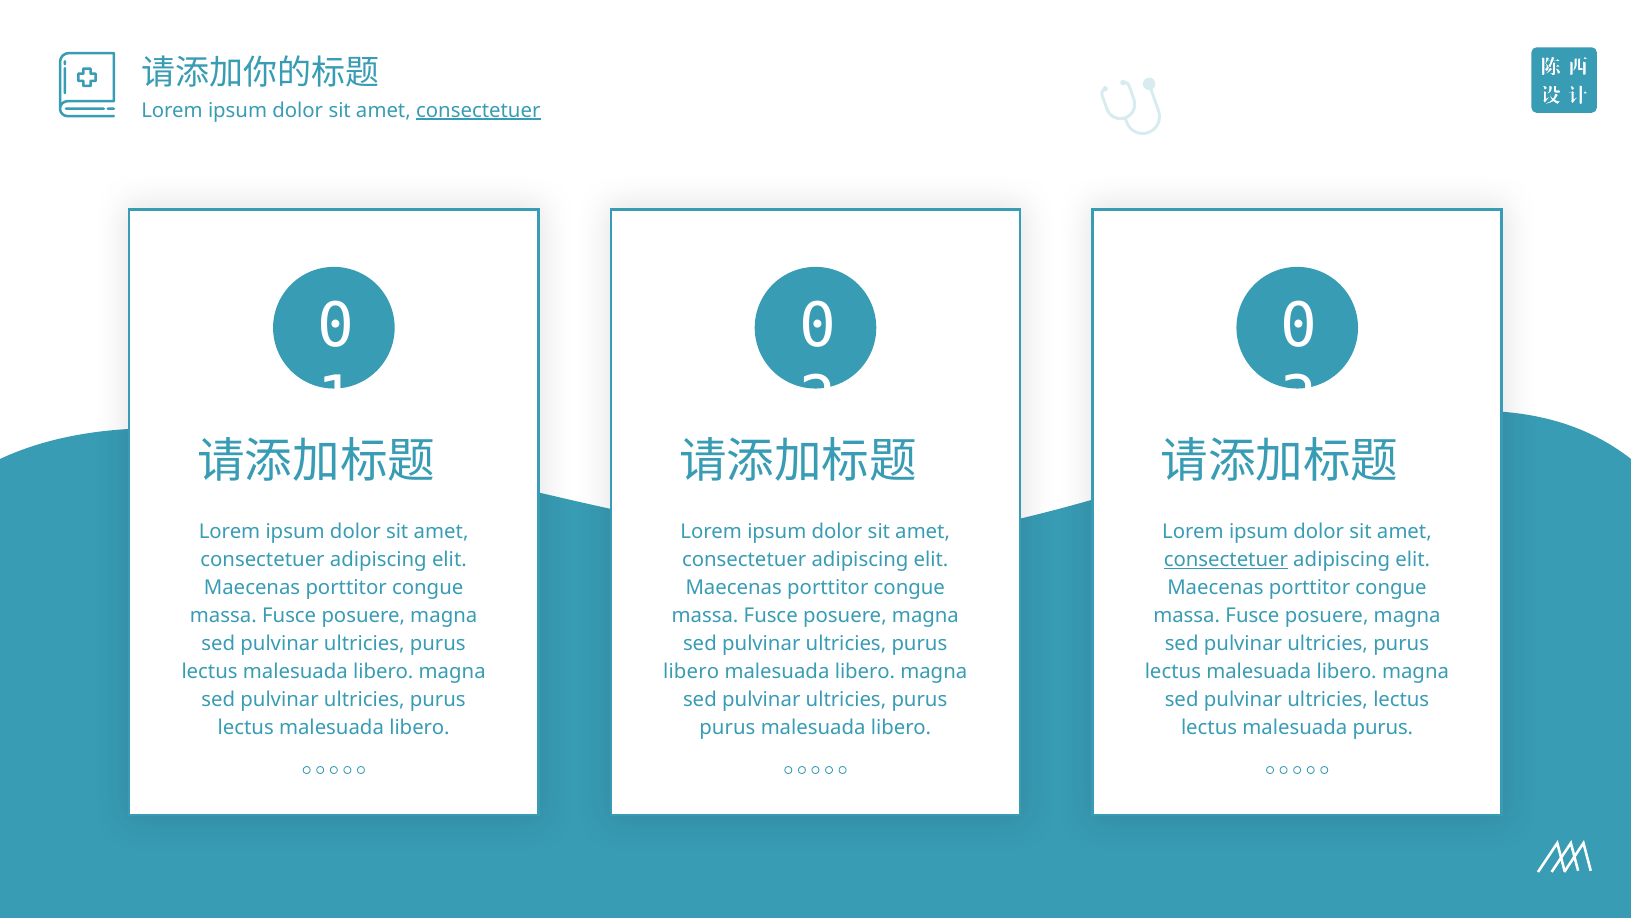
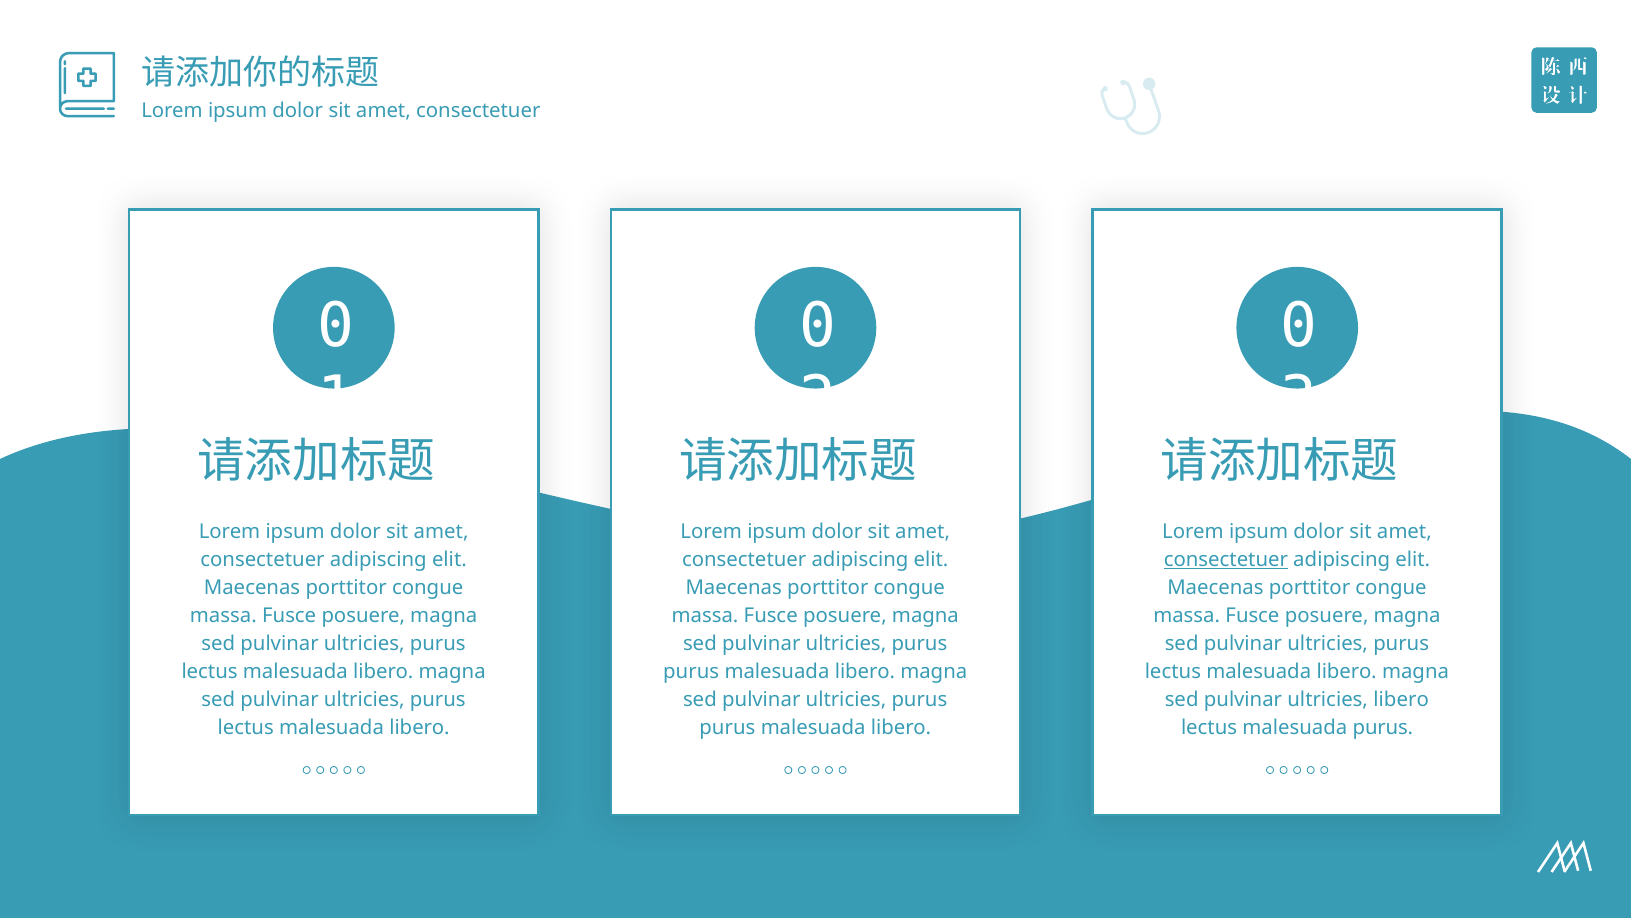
consectetuer at (478, 110) underline: present -> none
libero at (691, 671): libero -> purus
ultricies lectus: lectus -> libero
